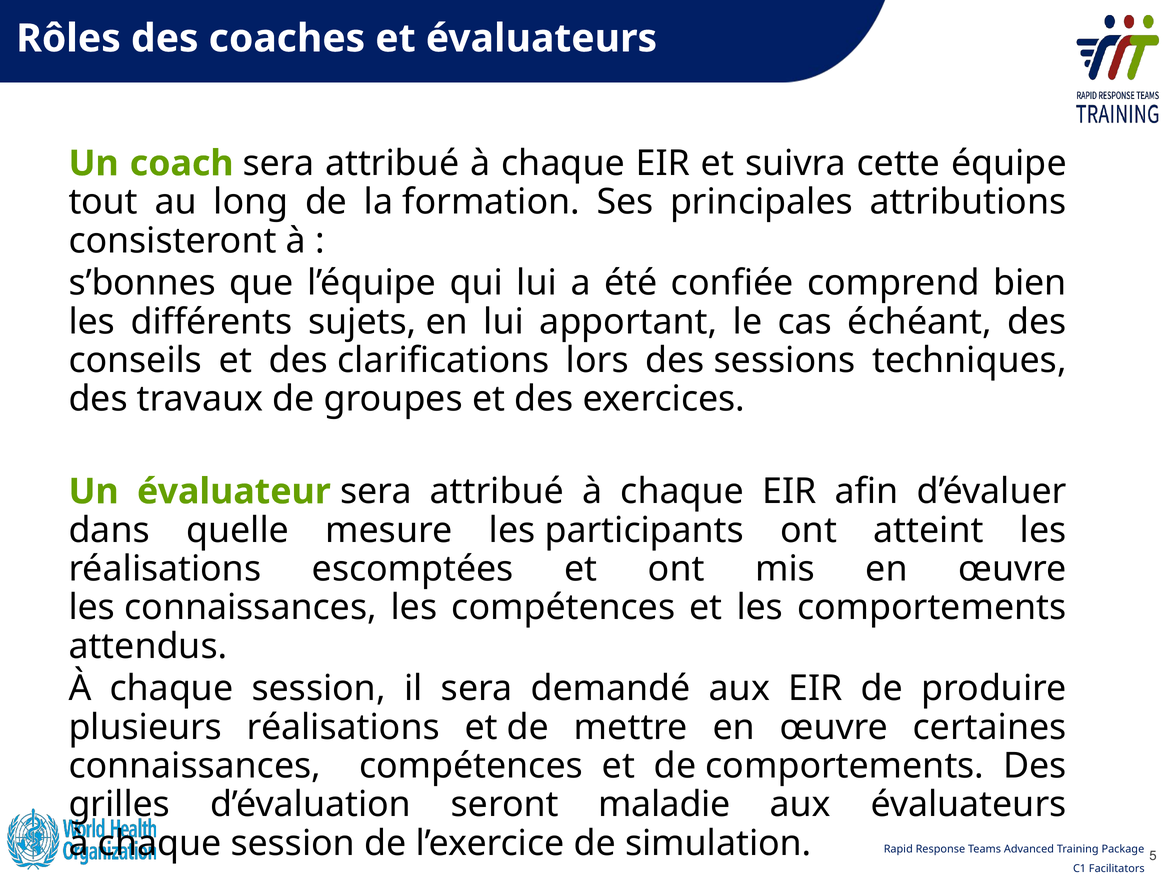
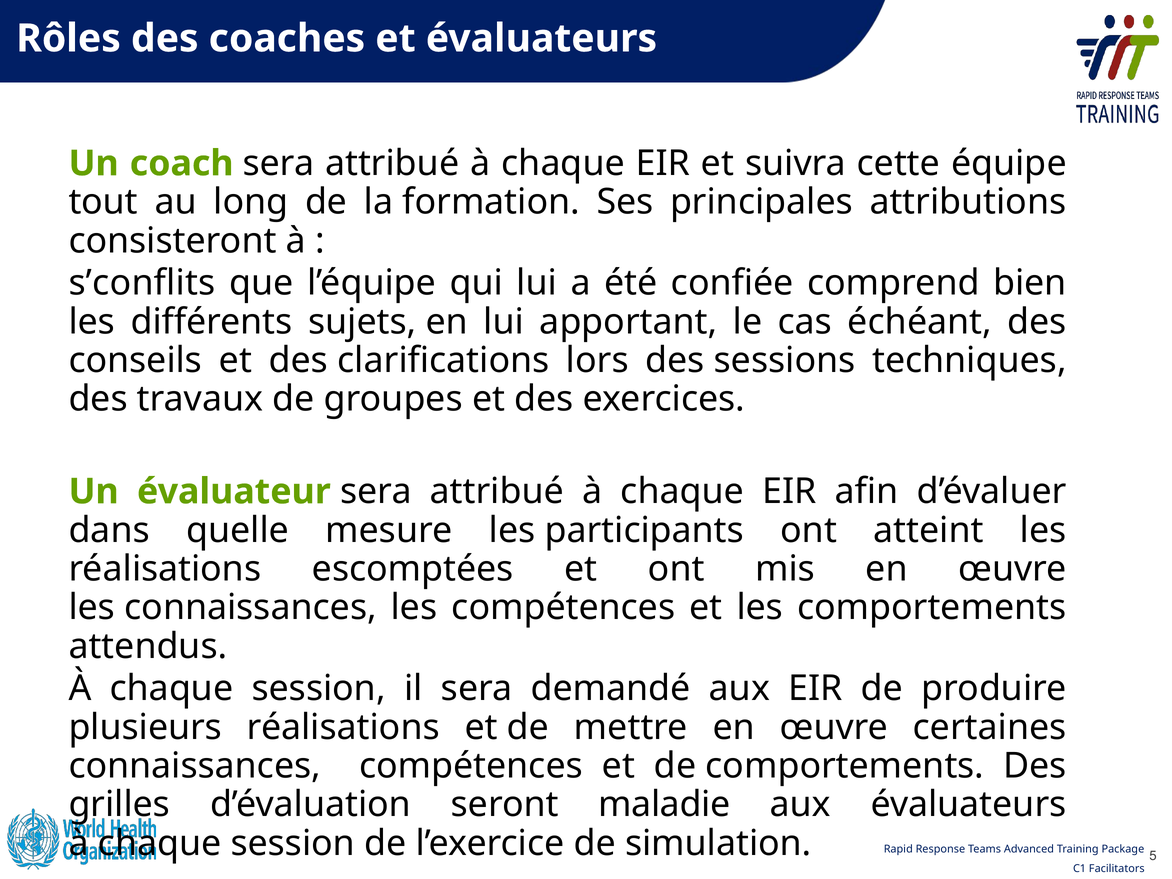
s’bonnes: s’bonnes -> s’conflits
